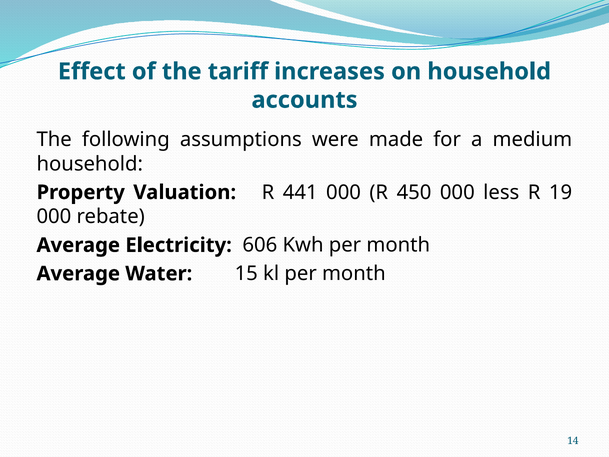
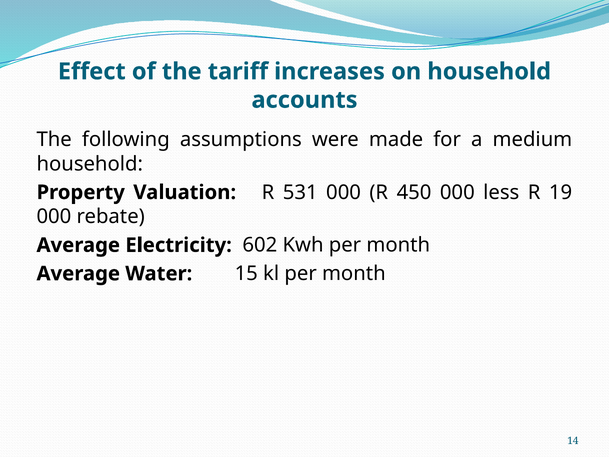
441: 441 -> 531
606: 606 -> 602
